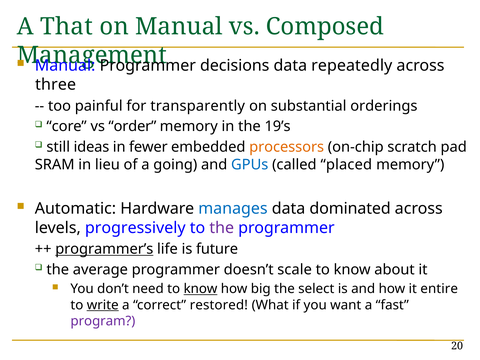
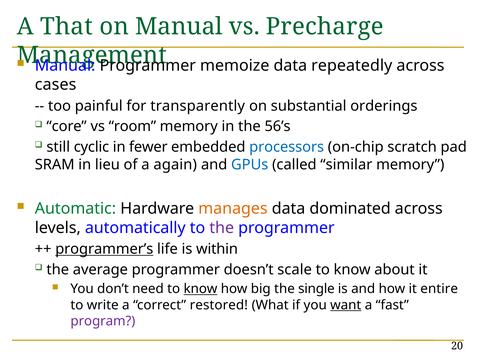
Composed: Composed -> Precharge
decisions: decisions -> memoize
three: three -> cases
order: order -> room
19’s: 19’s -> 56’s
ideas: ideas -> cyclic
processors colour: orange -> blue
going: going -> again
placed: placed -> similar
Automatic colour: black -> green
manages colour: blue -> orange
progressively: progressively -> automatically
future: future -> within
select: select -> single
write underline: present -> none
want underline: none -> present
